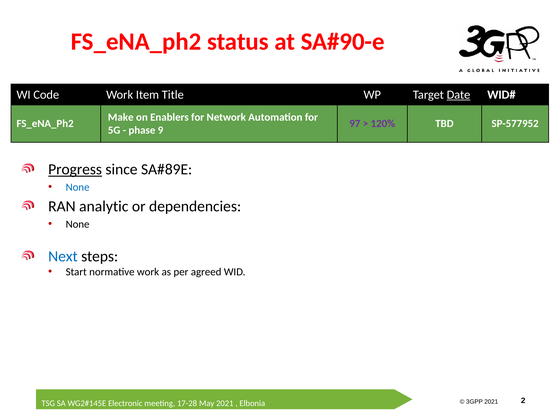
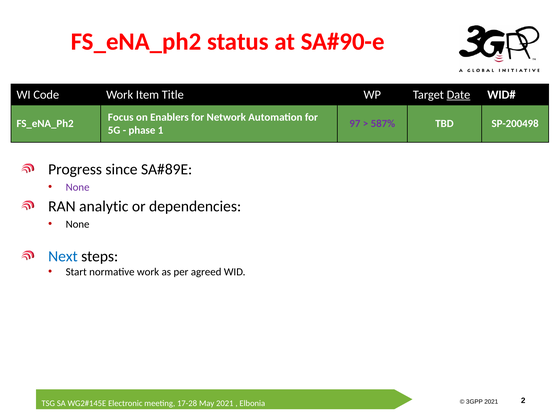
Make: Make -> Focus
120%: 120% -> 587%
SP-577952: SP-577952 -> SP-200498
9: 9 -> 1
Progress underline: present -> none
None at (78, 187) colour: blue -> purple
